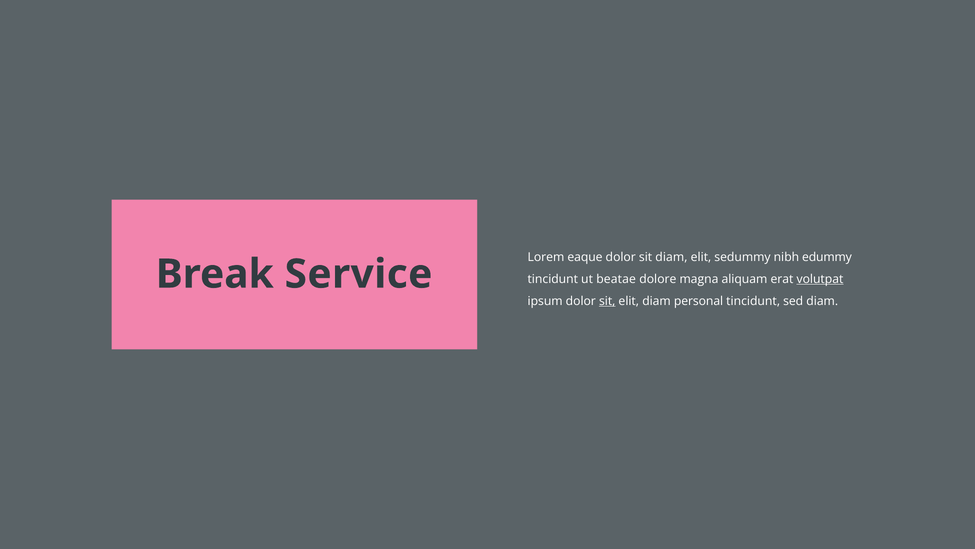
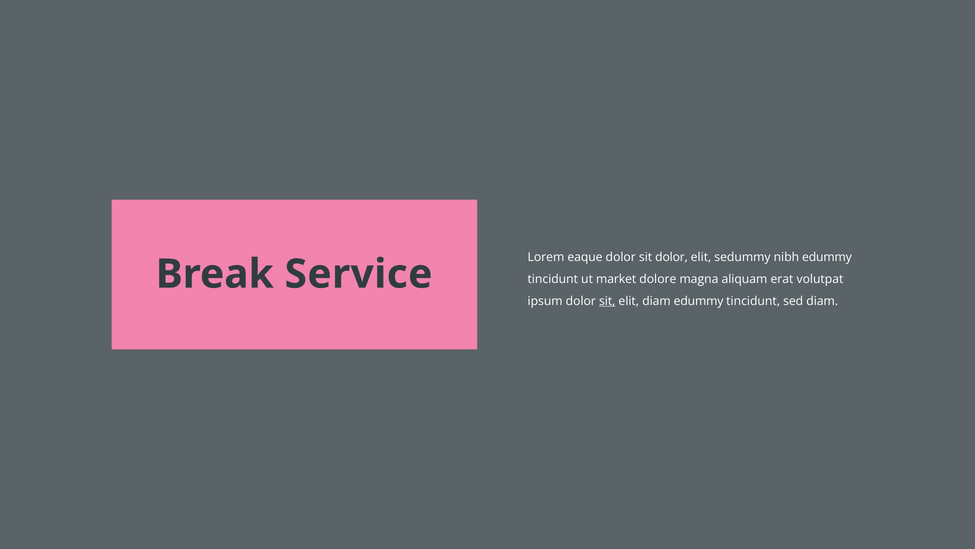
sit diam: diam -> dolor
beatae: beatae -> market
volutpat underline: present -> none
diam personal: personal -> edummy
